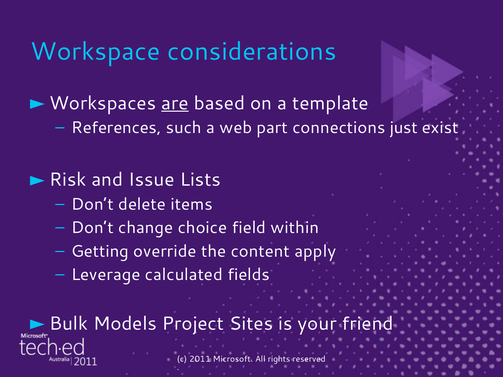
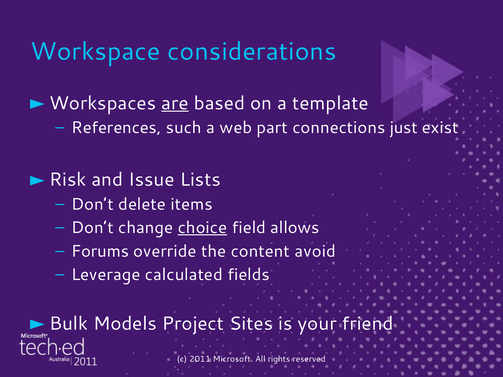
choice underline: none -> present
within: within -> allows
Getting: Getting -> Forums
apply: apply -> avoid
